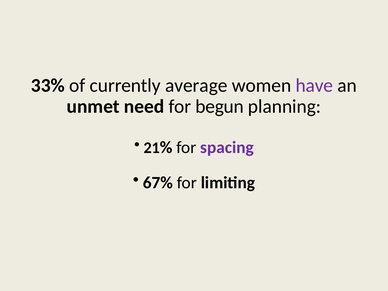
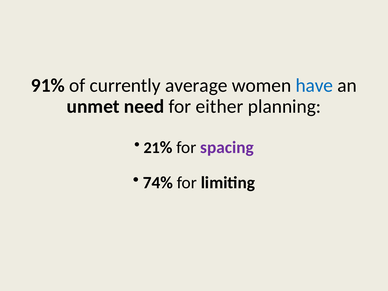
33%: 33% -> 91%
have colour: purple -> blue
begun: begun -> either
67%: 67% -> 74%
